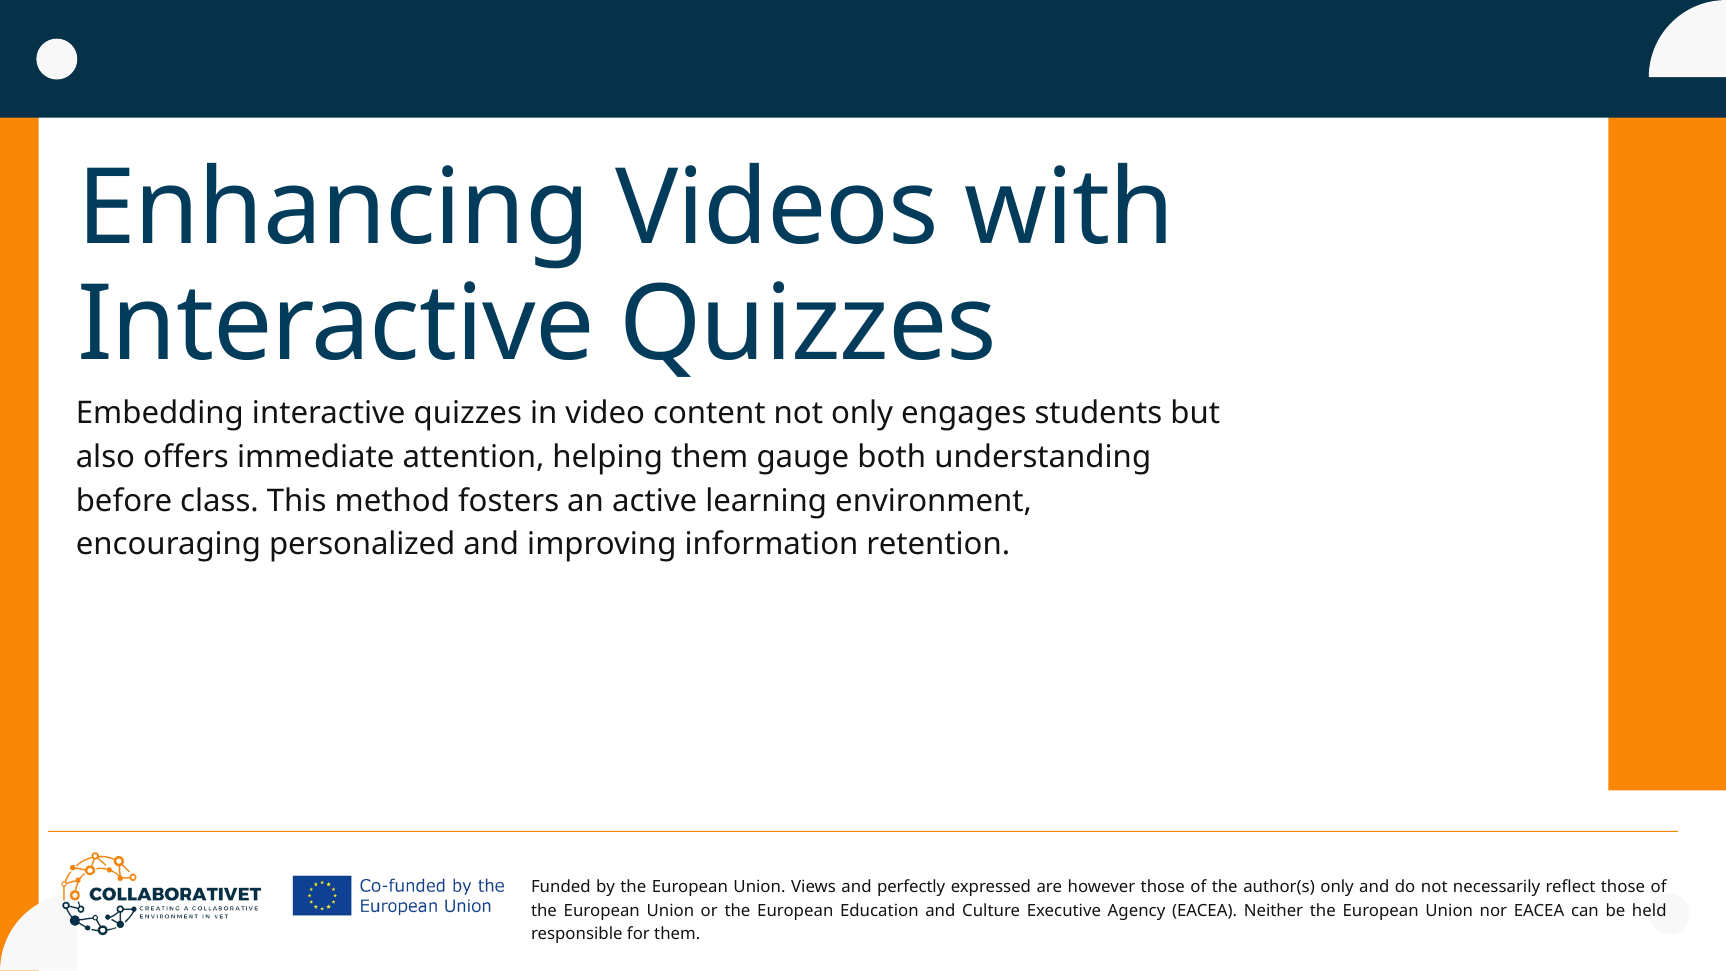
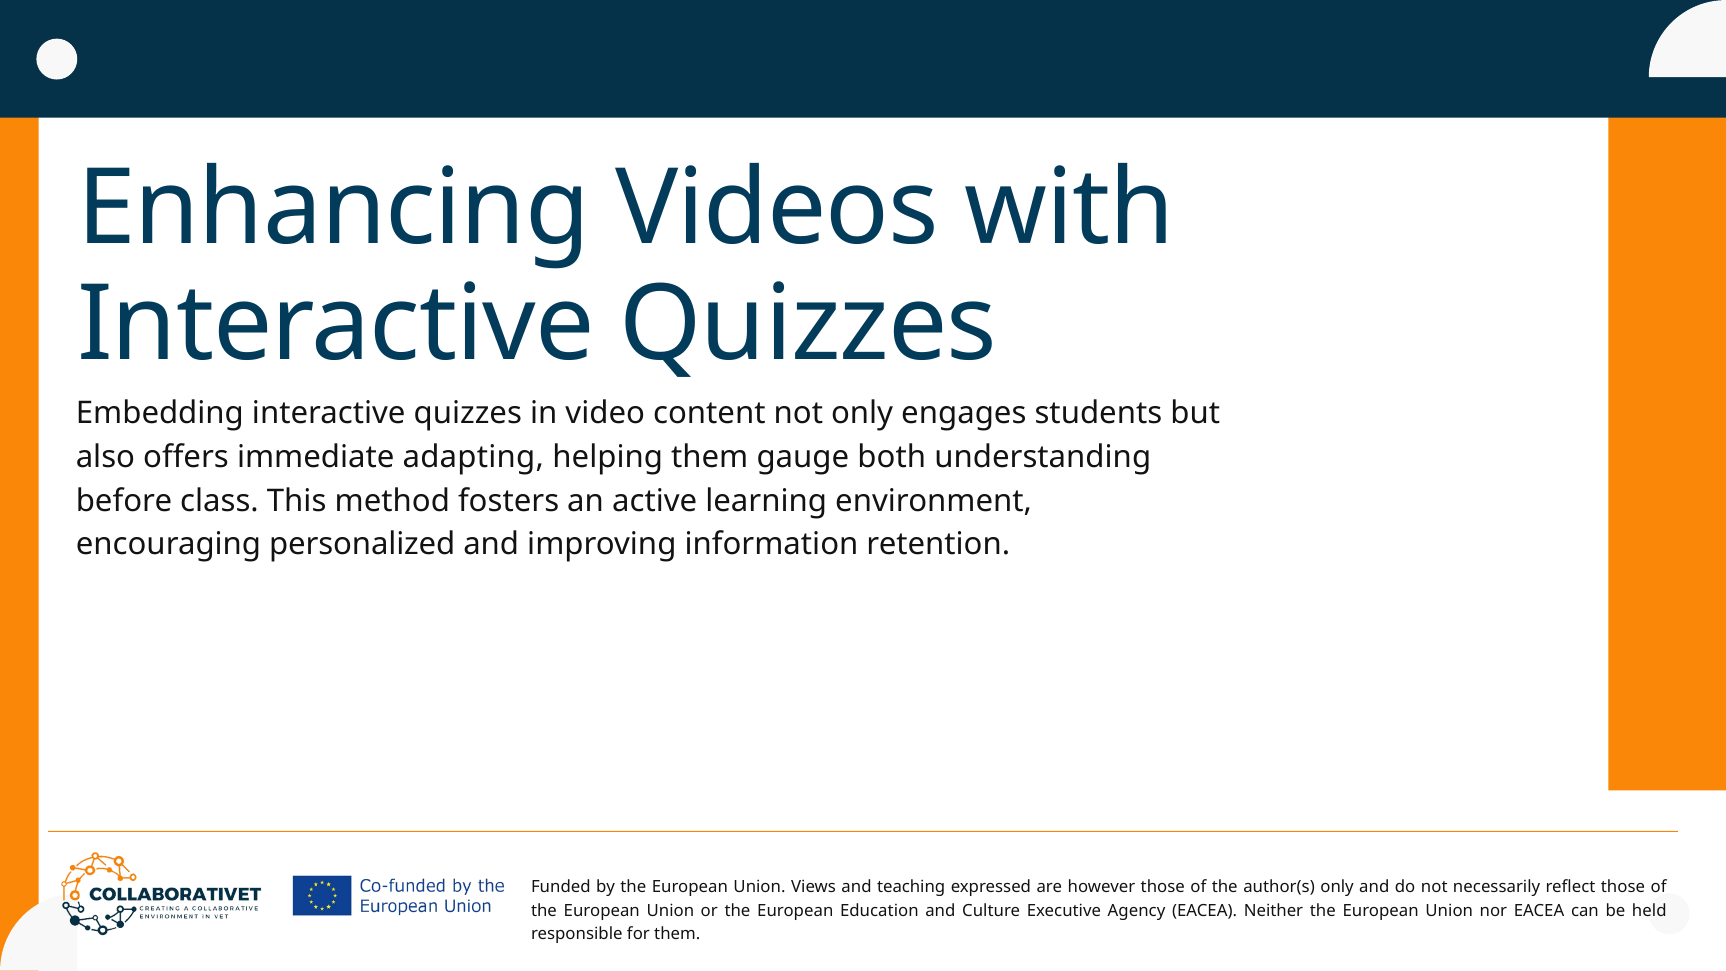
attention: attention -> adapting
perfectly: perfectly -> teaching
